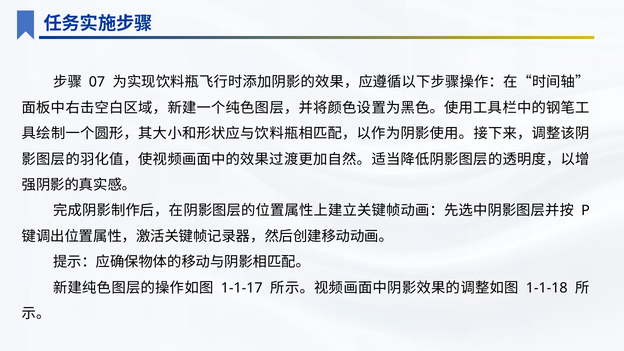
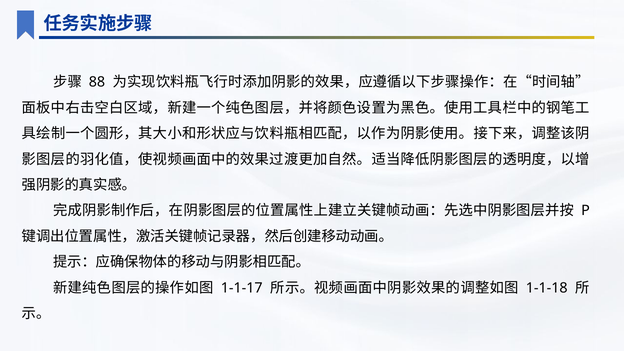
07: 07 -> 88
